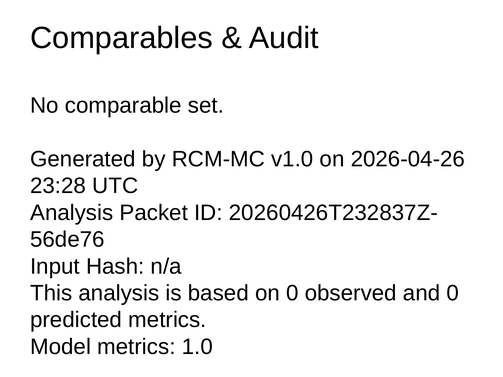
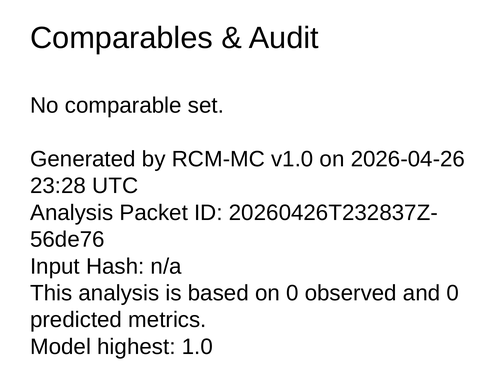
Model metrics: metrics -> highest
